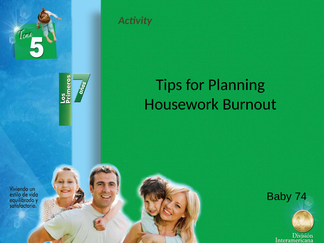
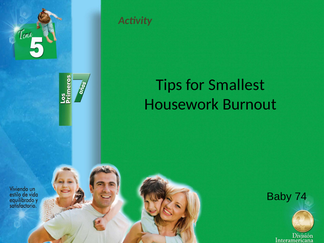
Planning: Planning -> Smallest
